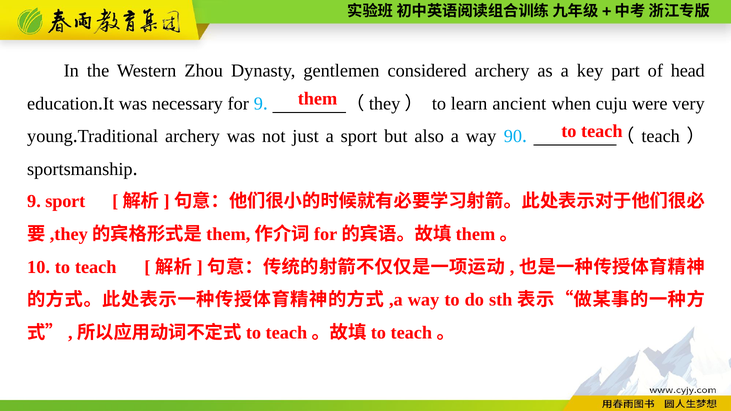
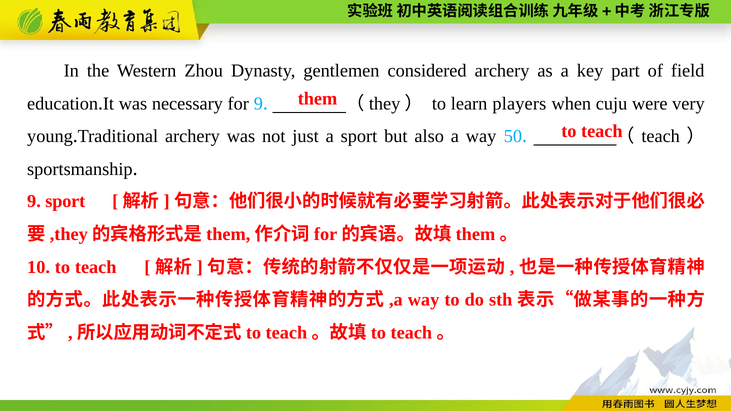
head: head -> field
ancient: ancient -> players
90: 90 -> 50
